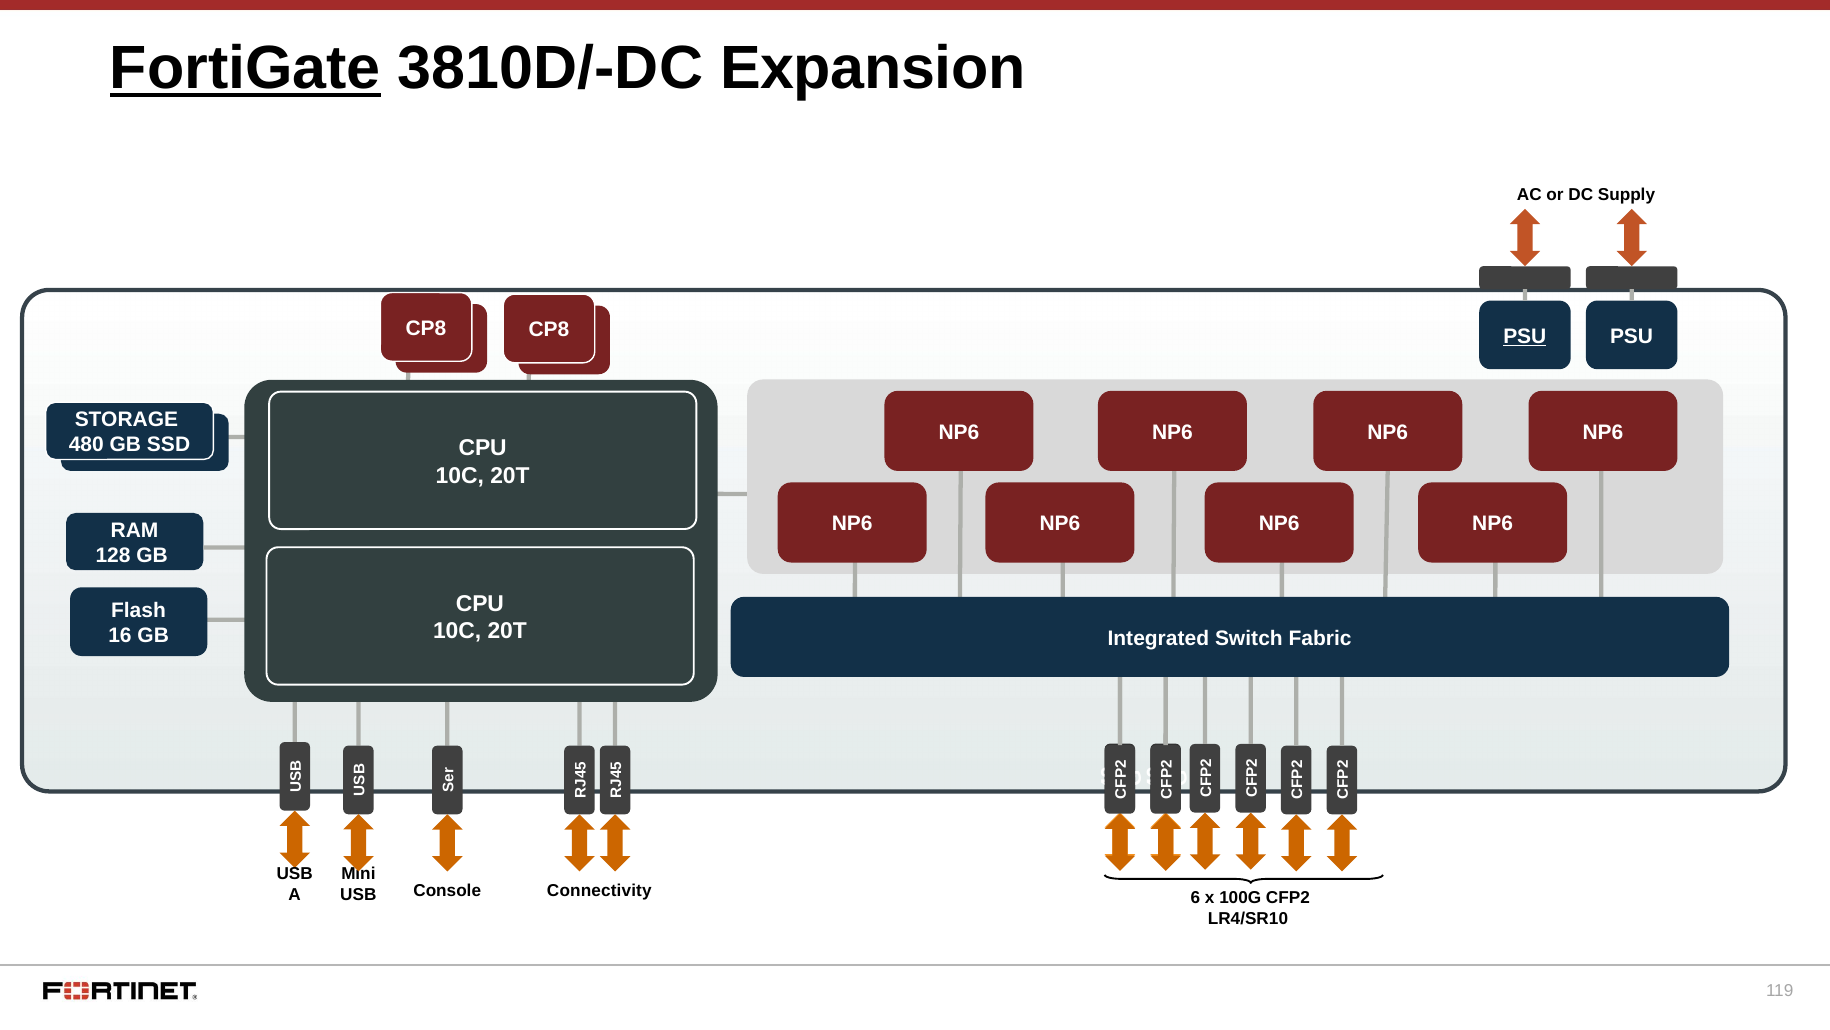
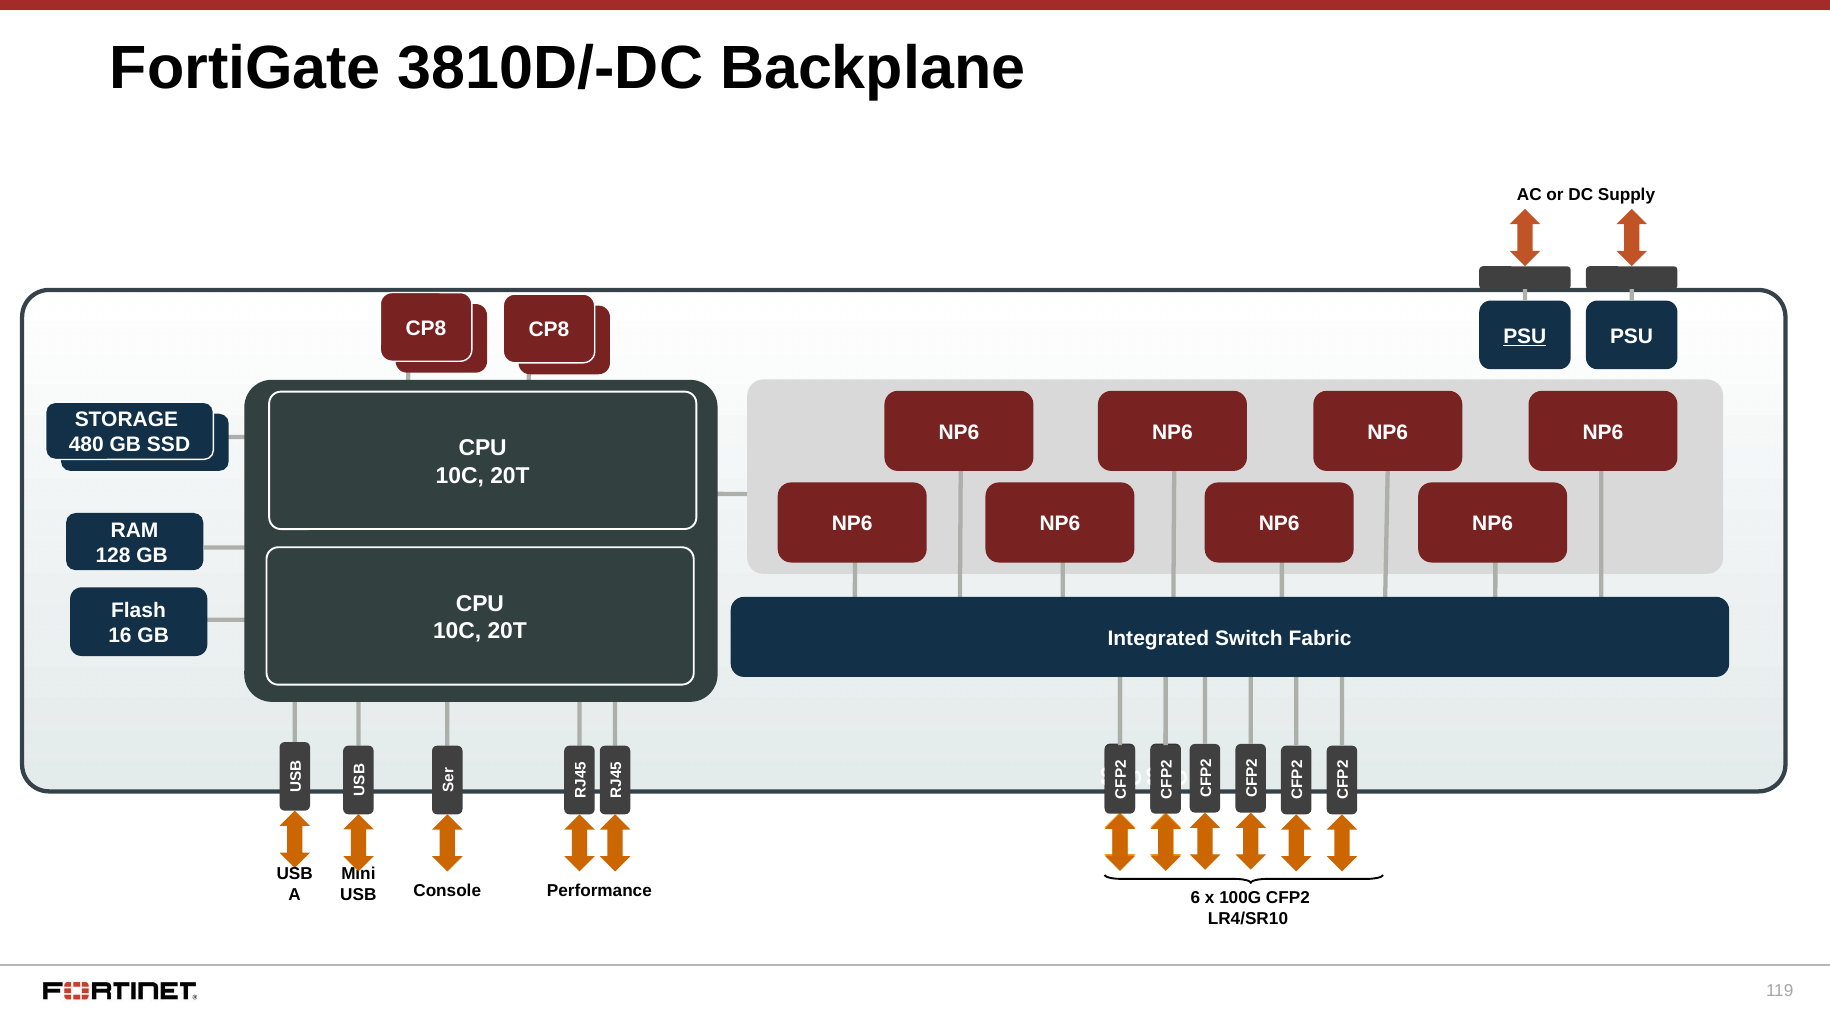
FortiGate underline: present -> none
Expansion: Expansion -> Backplane
Connectivity: Connectivity -> Performance
